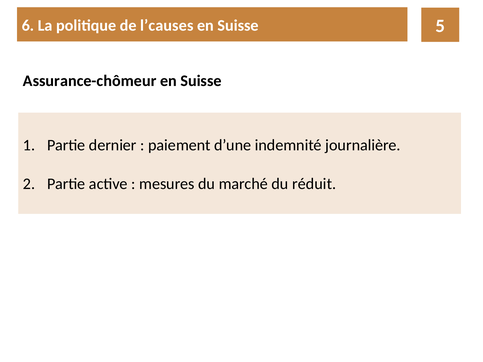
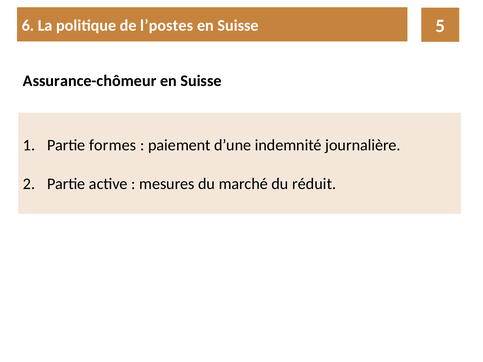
l’causes: l’causes -> l’postes
dernier: dernier -> formes
